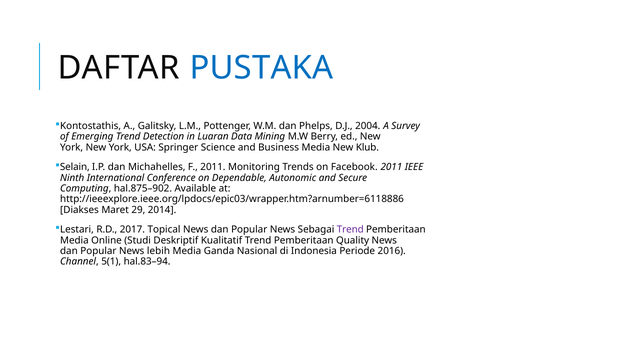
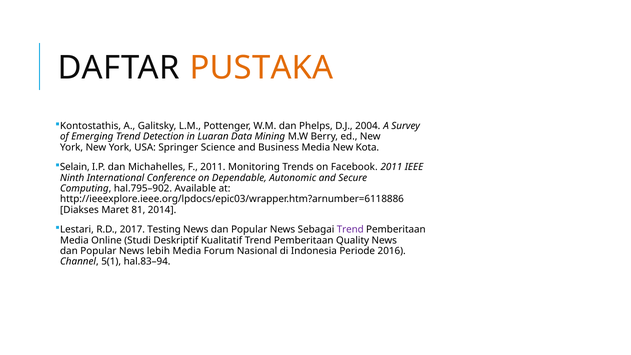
PUSTAKA colour: blue -> orange
Klub: Klub -> Kota
hal.875–902: hal.875–902 -> hal.795–902
29: 29 -> 81
Topical: Topical -> Testing
Ganda: Ganda -> Forum
